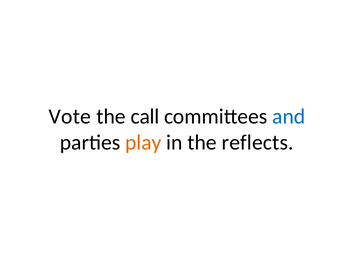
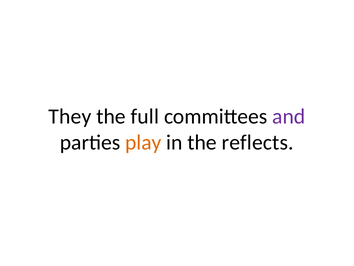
Vote: Vote -> They
call: call -> full
and colour: blue -> purple
